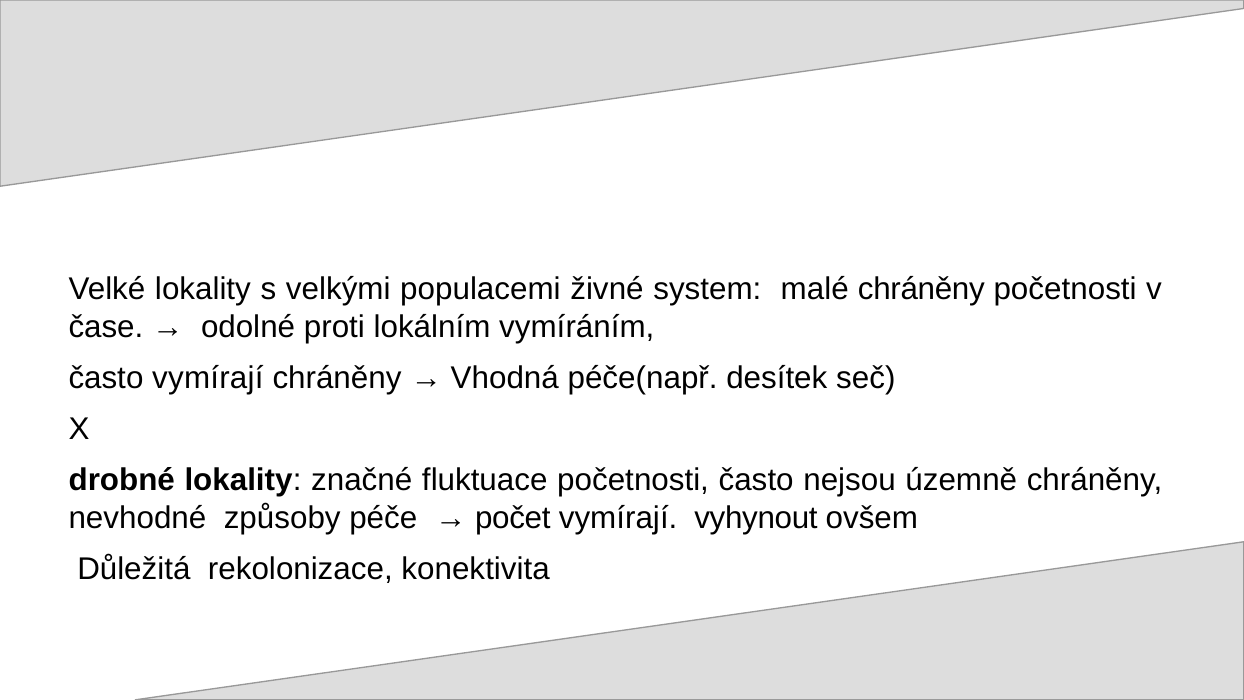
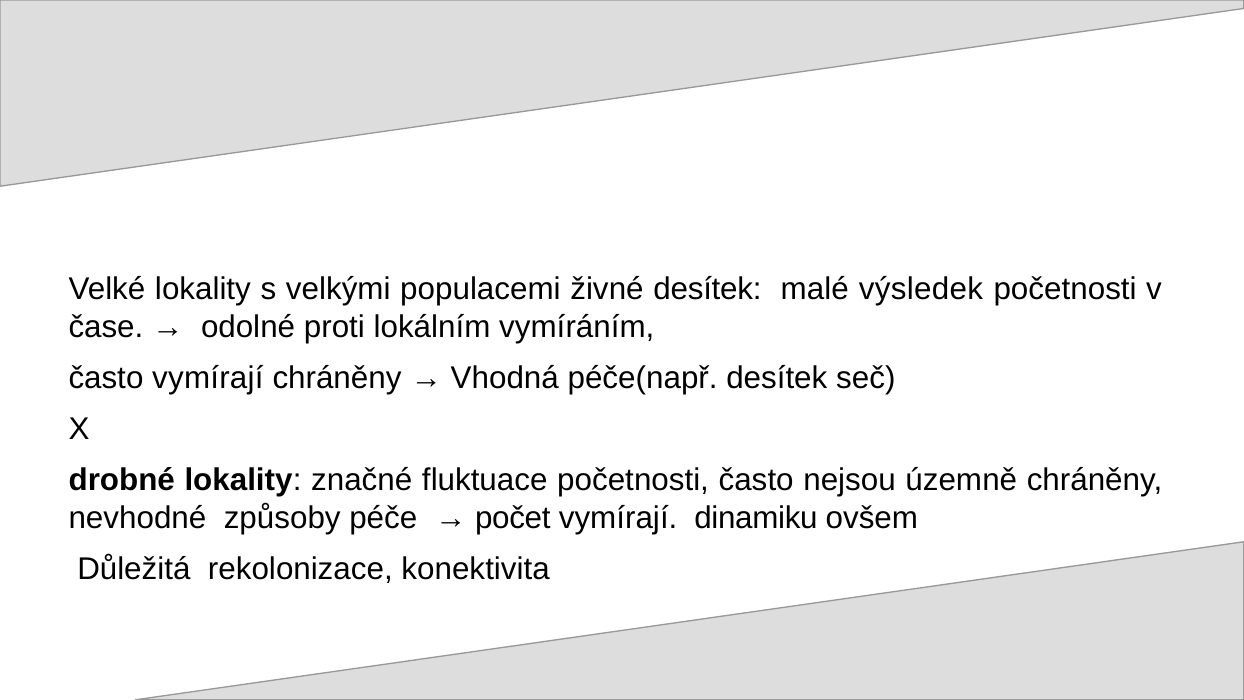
živné system: system -> desítek
malé chráněny: chráněny -> výsledek
vyhynout: vyhynout -> dinamiku
